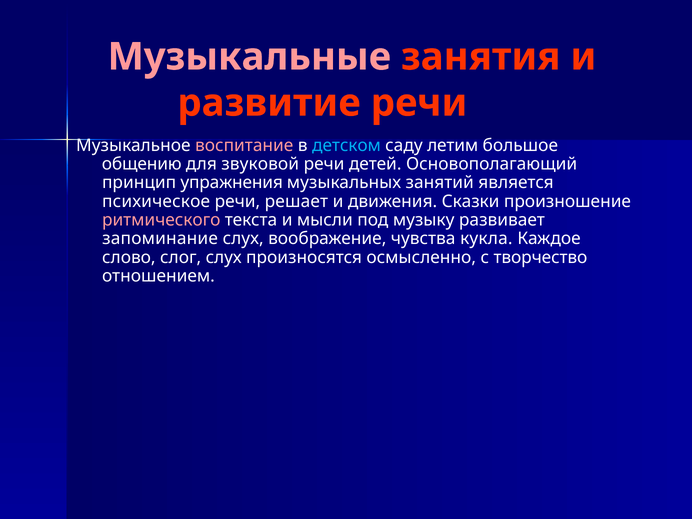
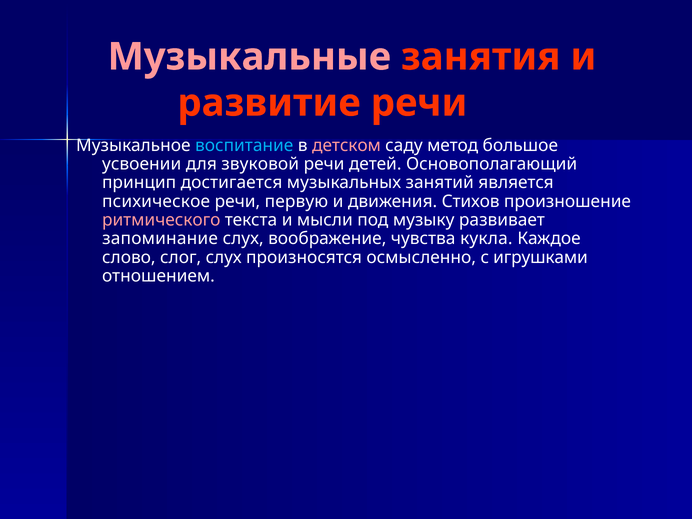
воспитание colour: pink -> light blue
детском colour: light blue -> pink
летим: летим -> метод
общению: общению -> усвоении
упражнения: упражнения -> достигается
решает: решает -> первую
Сказки: Сказки -> Стихов
творчество: творчество -> игрушками
